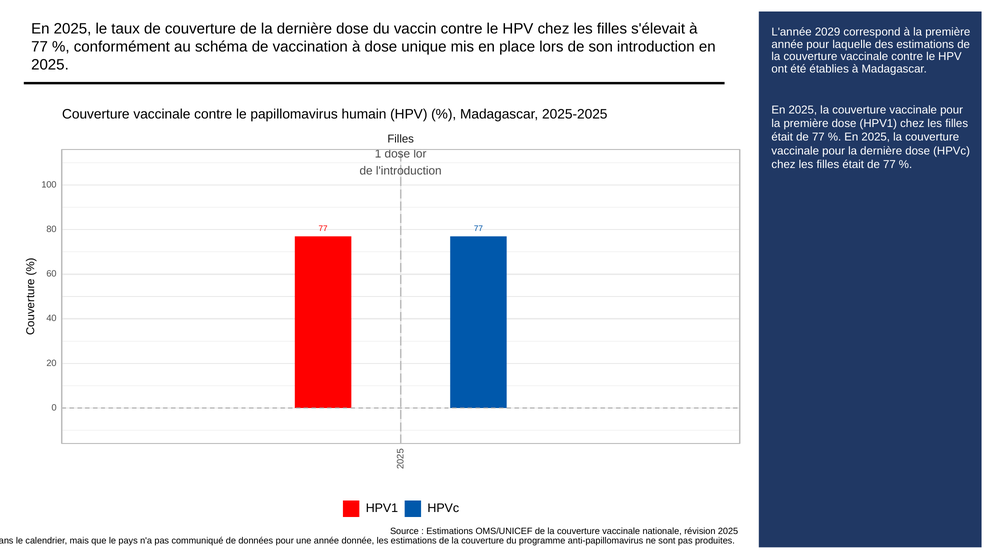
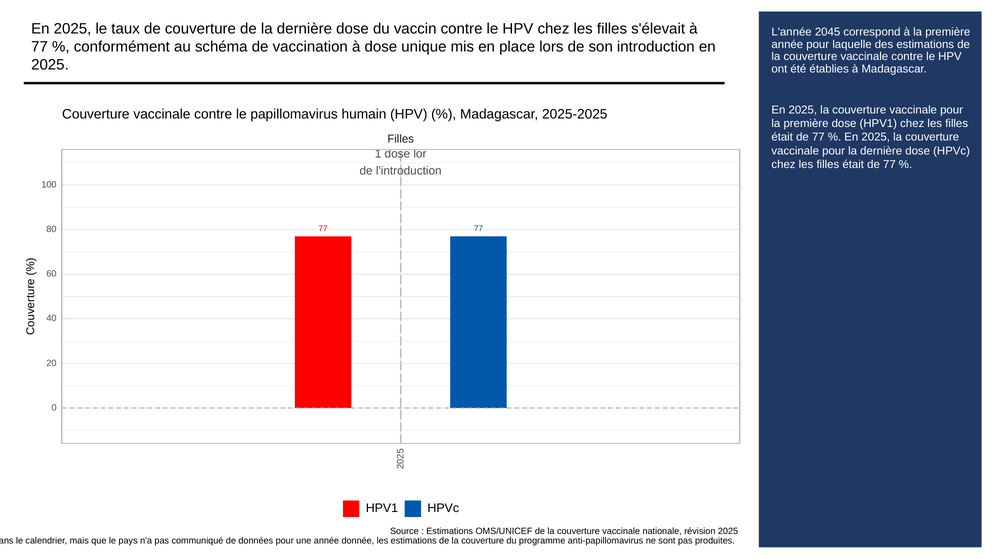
2029: 2029 -> 2045
